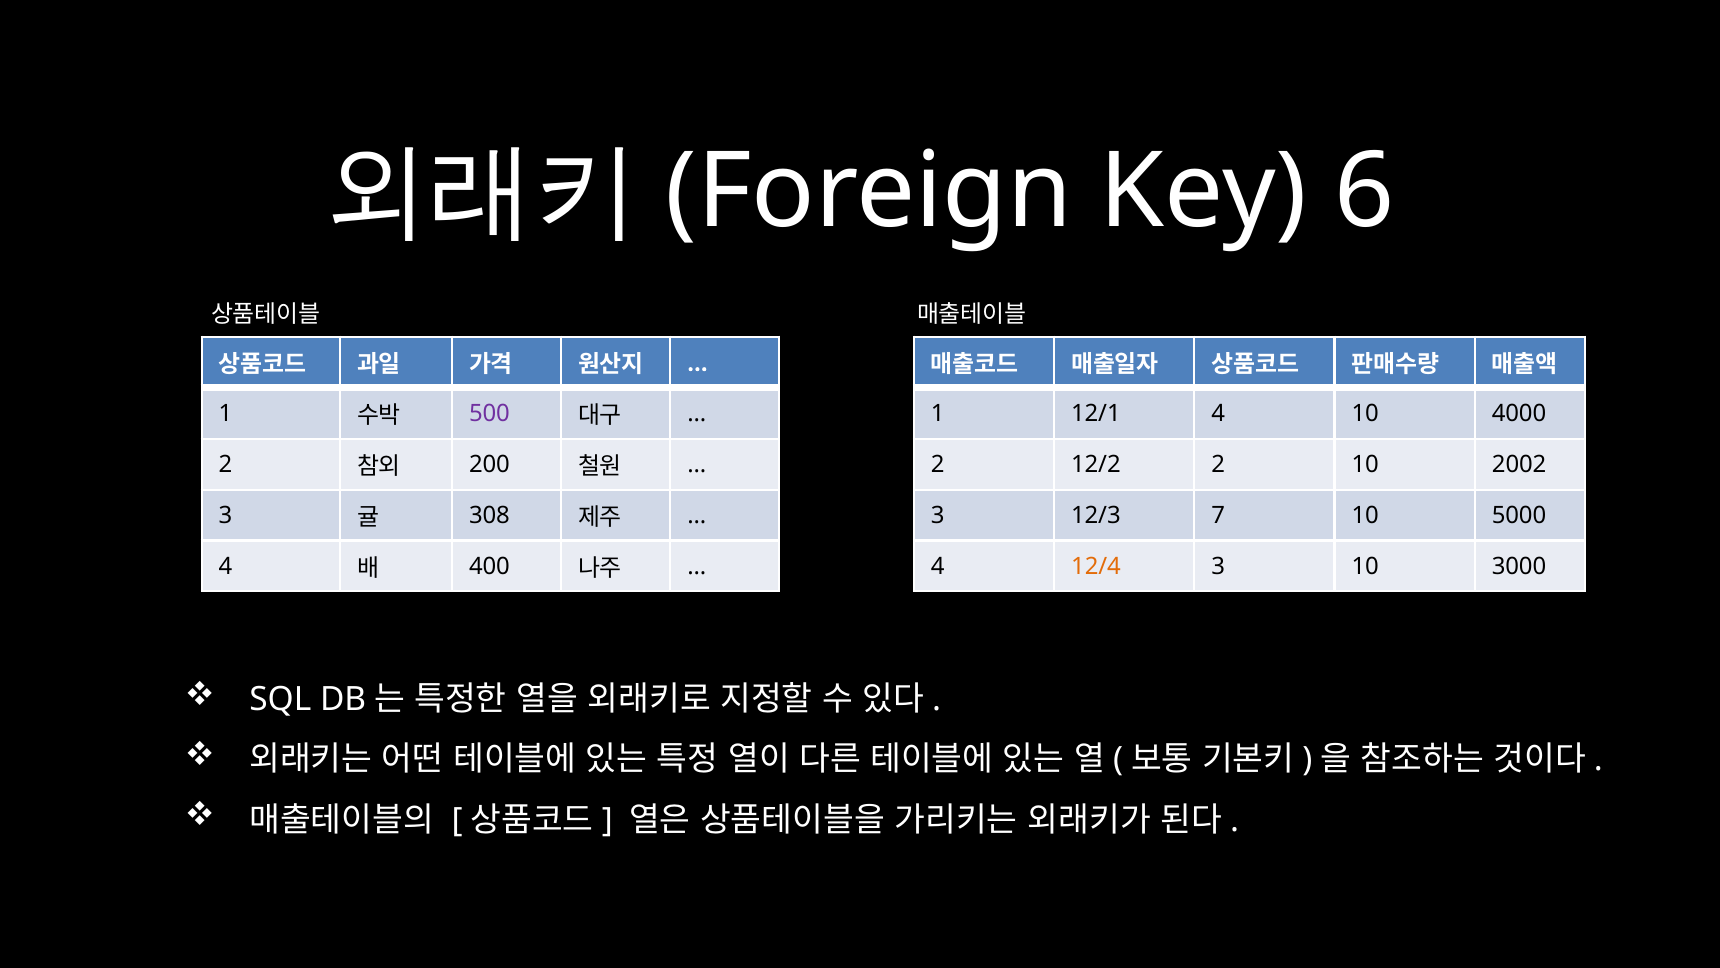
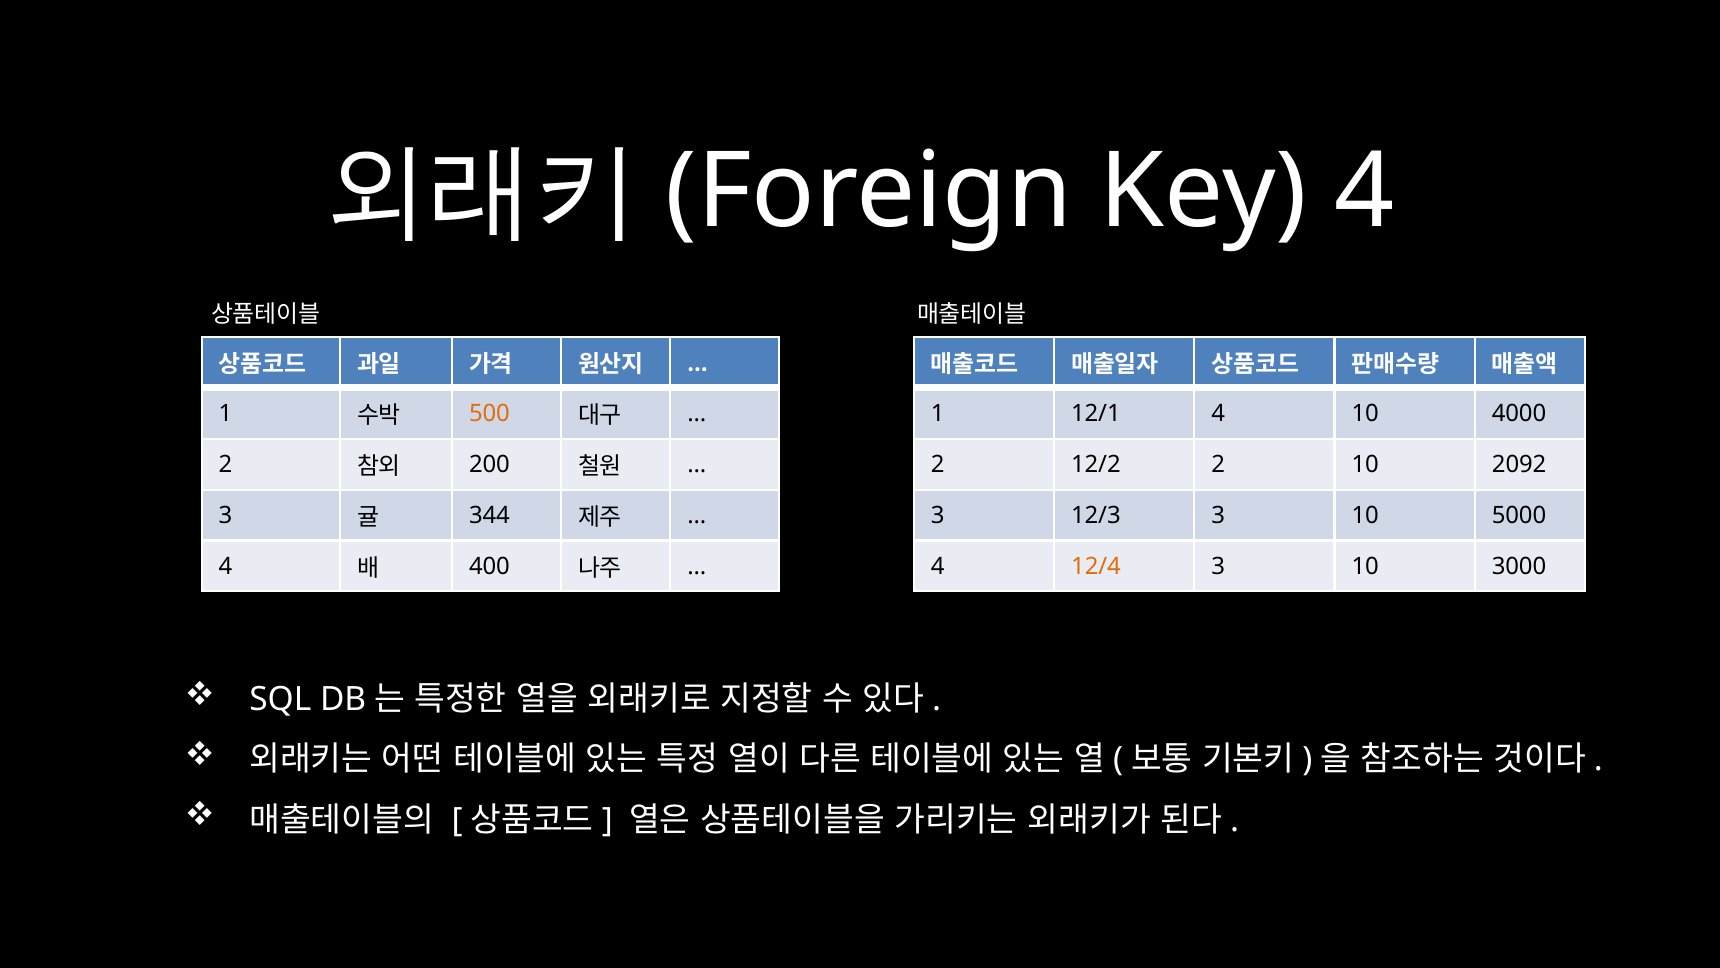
Key 6: 6 -> 4
500 colour: purple -> orange
2002: 2002 -> 2092
308: 308 -> 344
12/3 7: 7 -> 3
